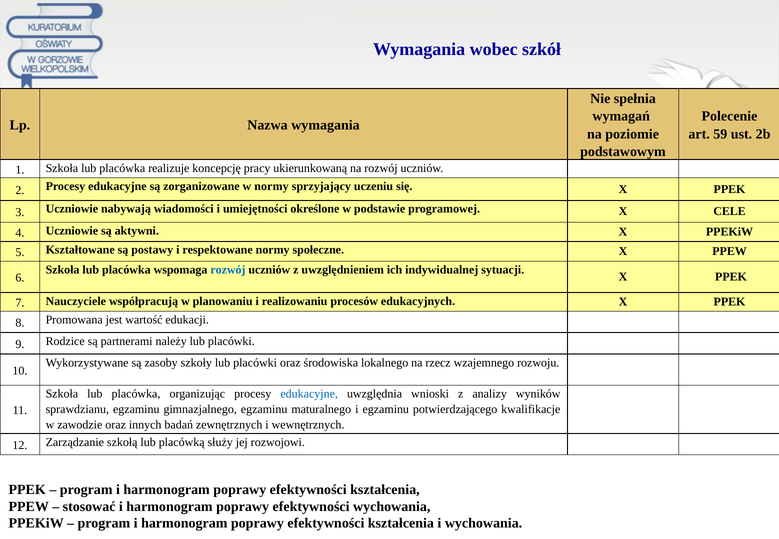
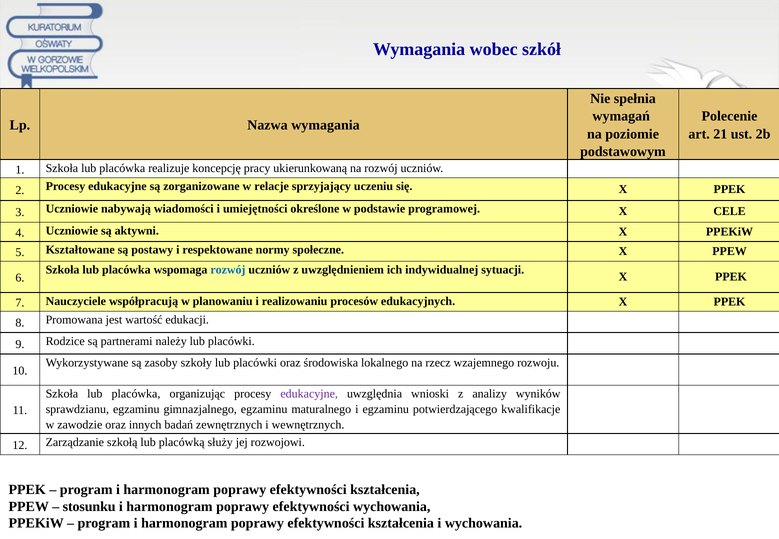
59: 59 -> 21
w normy: normy -> relacje
edukacyjne at (309, 394) colour: blue -> purple
stosować: stosować -> stosunku
